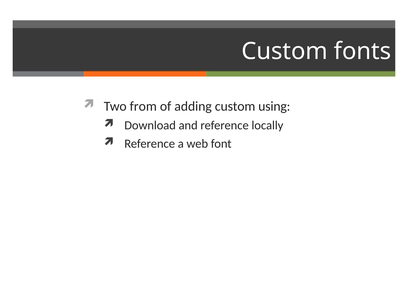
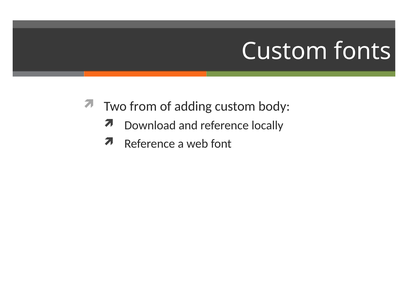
using: using -> body
